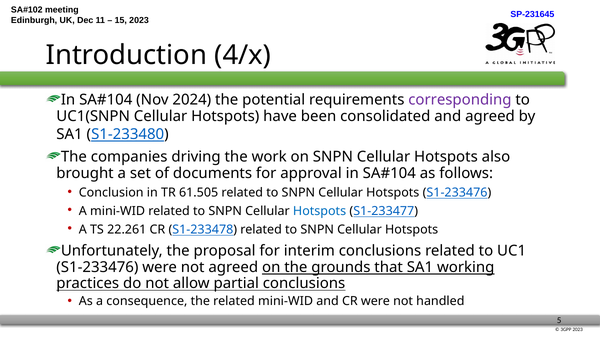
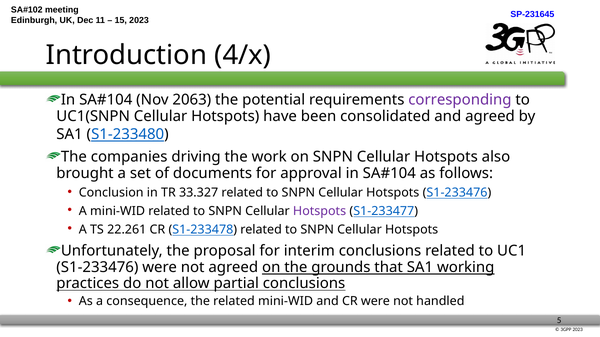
2024: 2024 -> 2063
61.505: 61.505 -> 33.327
Hotspots at (320, 211) colour: blue -> purple
